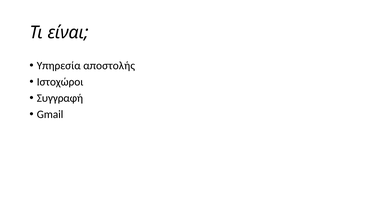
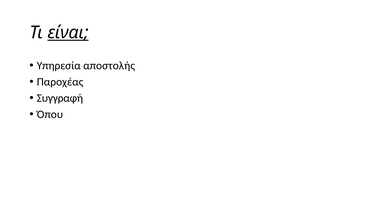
είναι underline: none -> present
Ιστοχώροι: Ιστοχώροι -> Παροχέας
Gmail: Gmail -> Όπου
